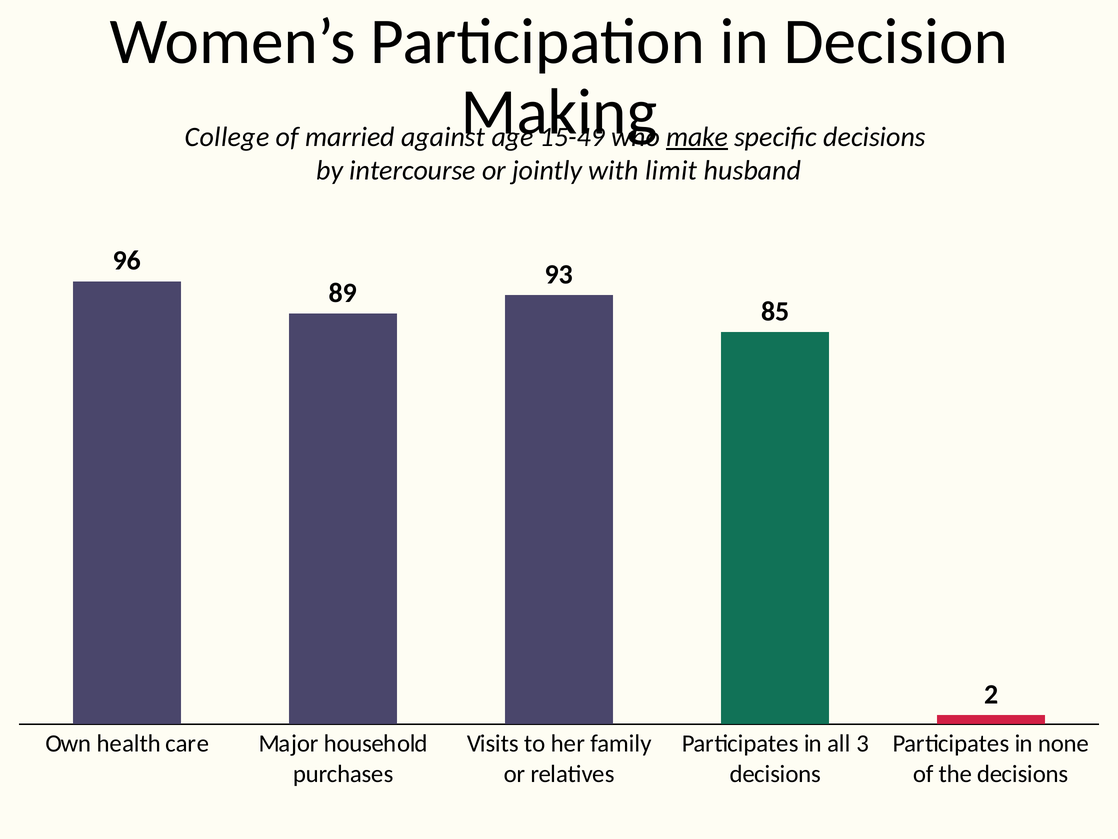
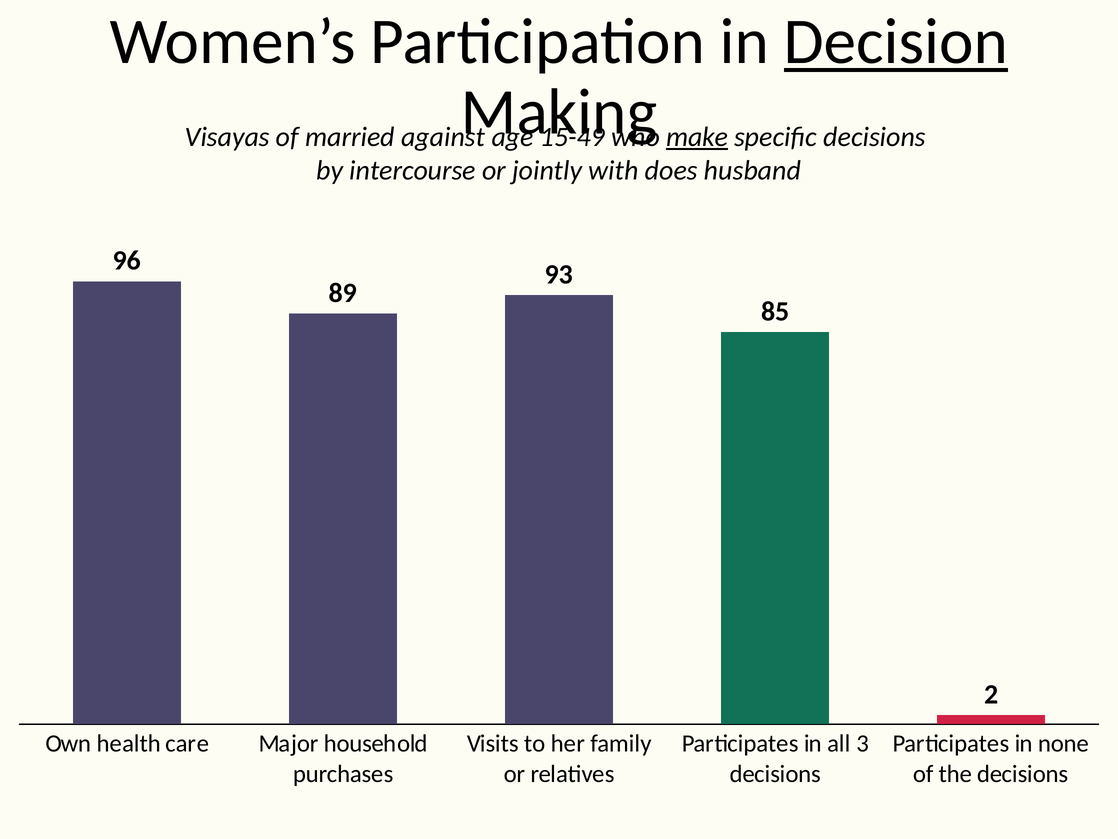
Decision underline: none -> present
College: College -> Visayas
limit: limit -> does
